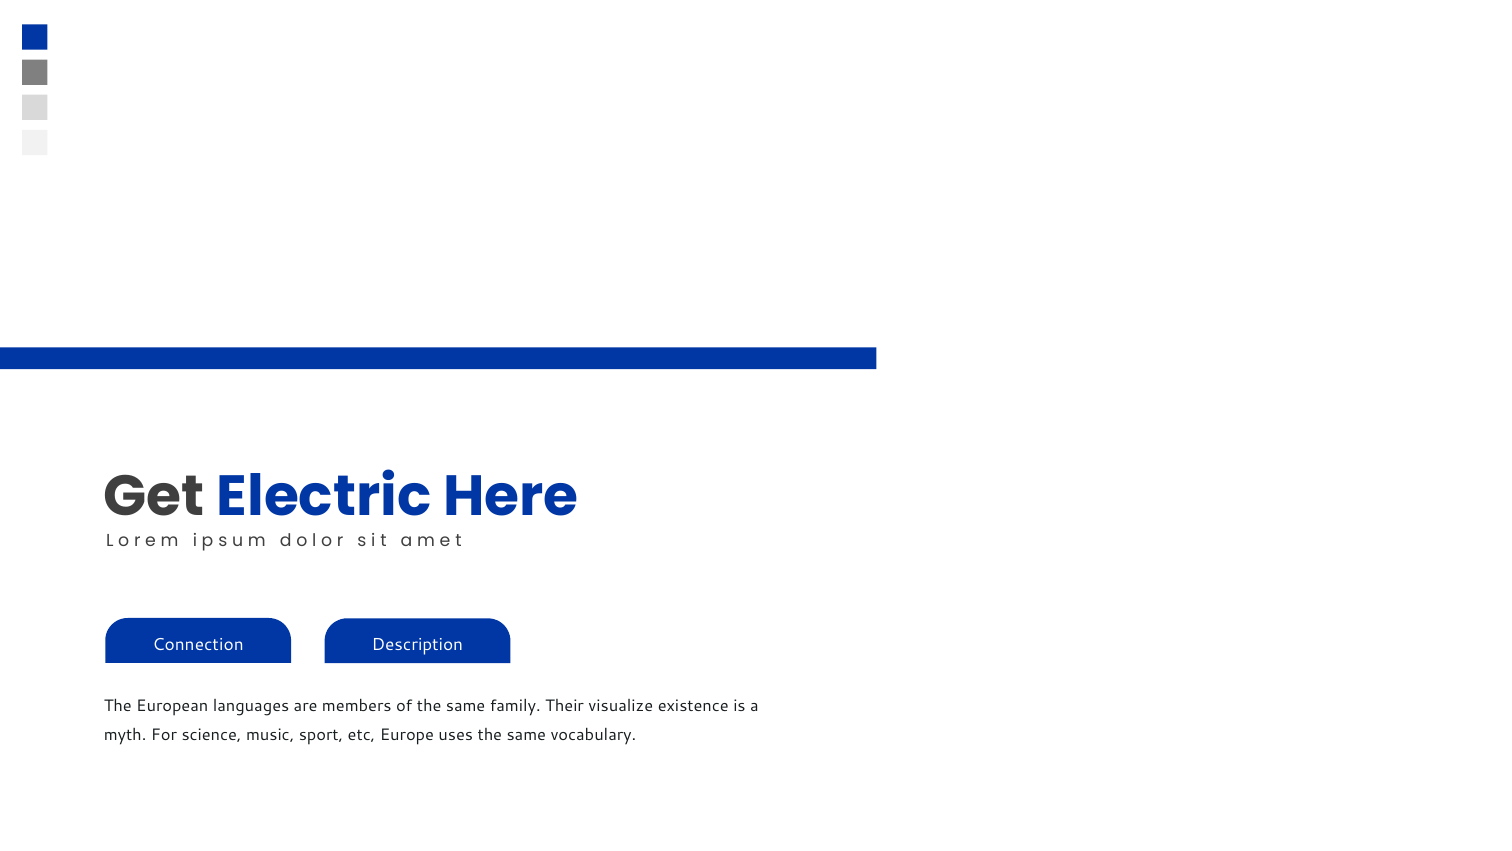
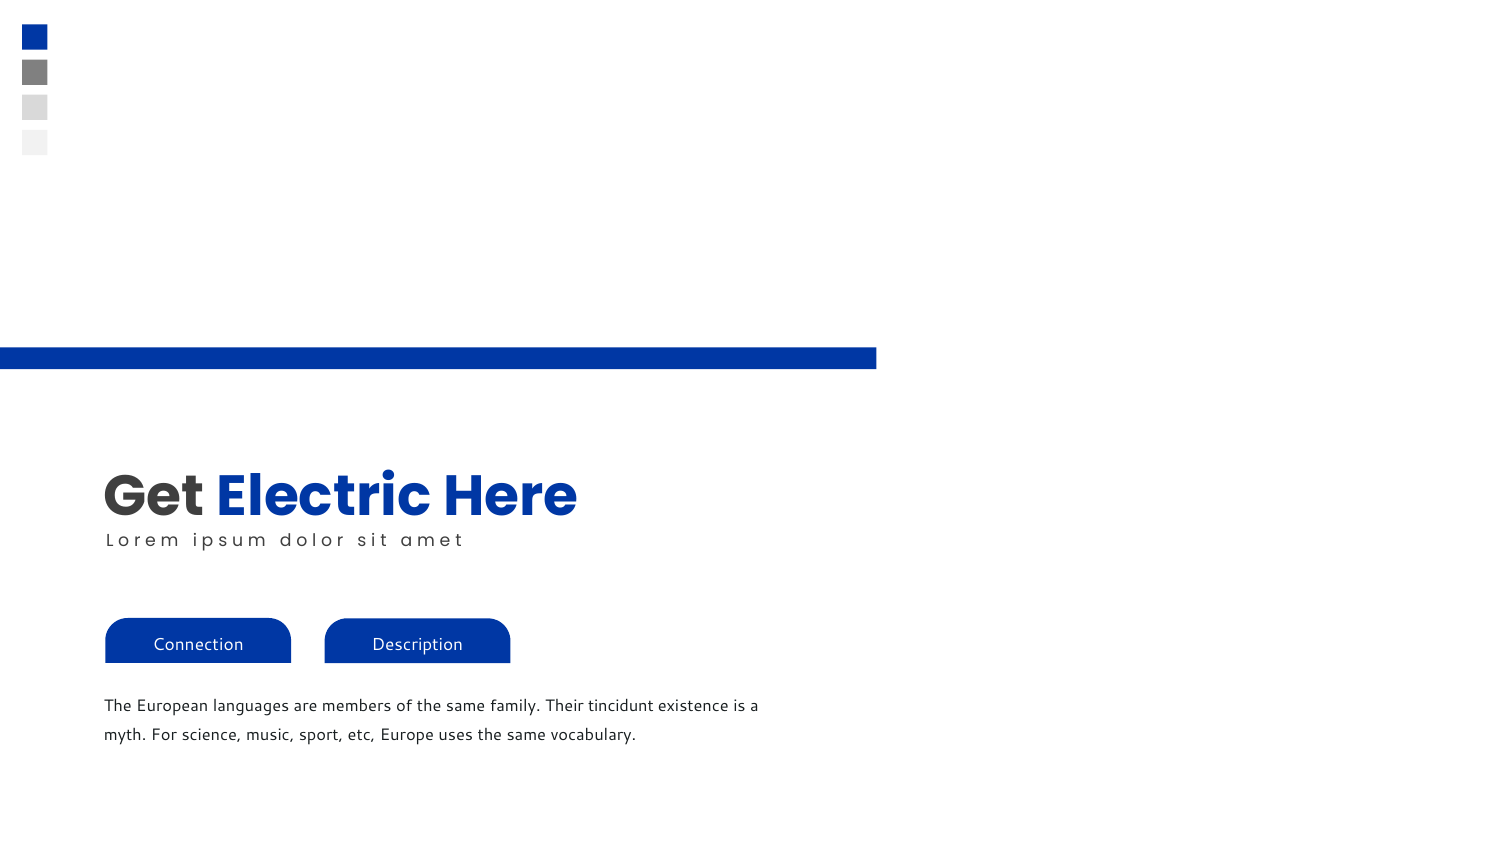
visualize: visualize -> tincidunt
